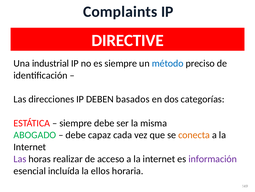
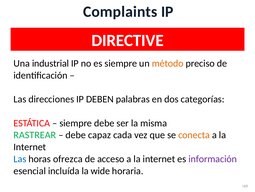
método colour: blue -> orange
basados: basados -> palabras
ABOGADO: ABOGADO -> RASTREAR
Las at (20, 158) colour: purple -> blue
realizar: realizar -> ofrezca
ellos: ellos -> wide
